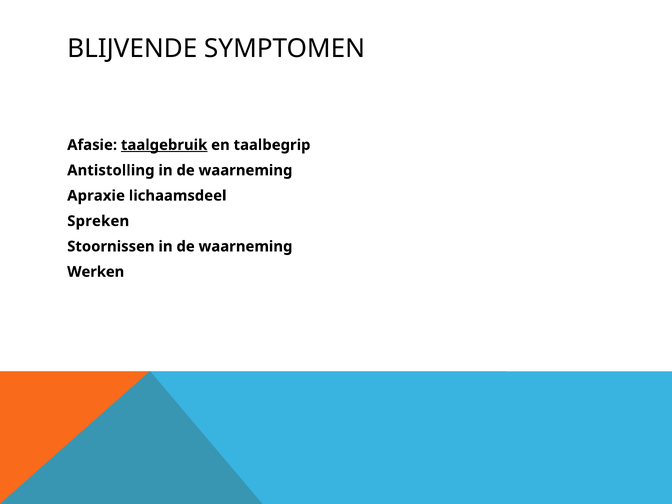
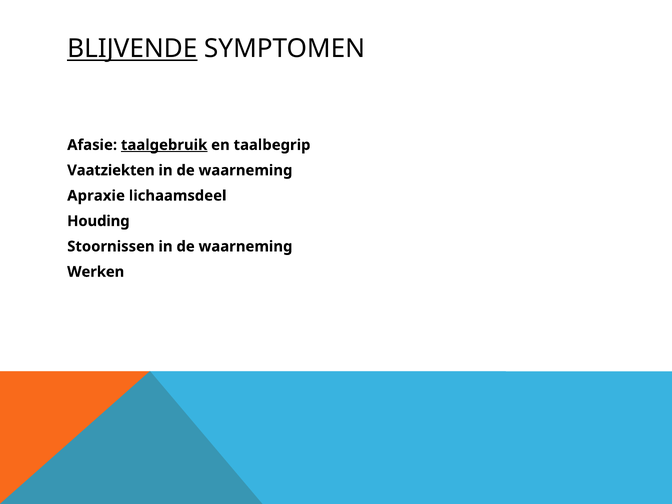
BLIJVENDE underline: none -> present
Antistolling: Antistolling -> Vaatziekten
Spreken: Spreken -> Houding
